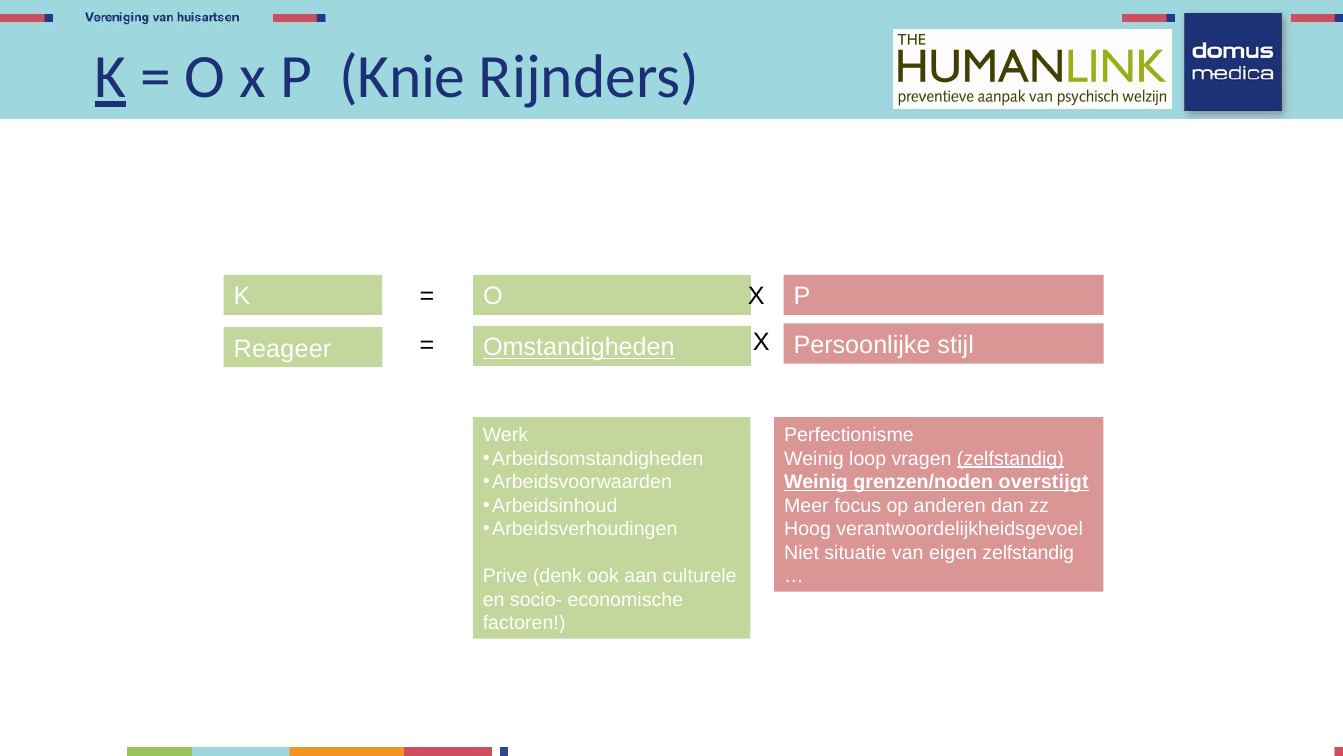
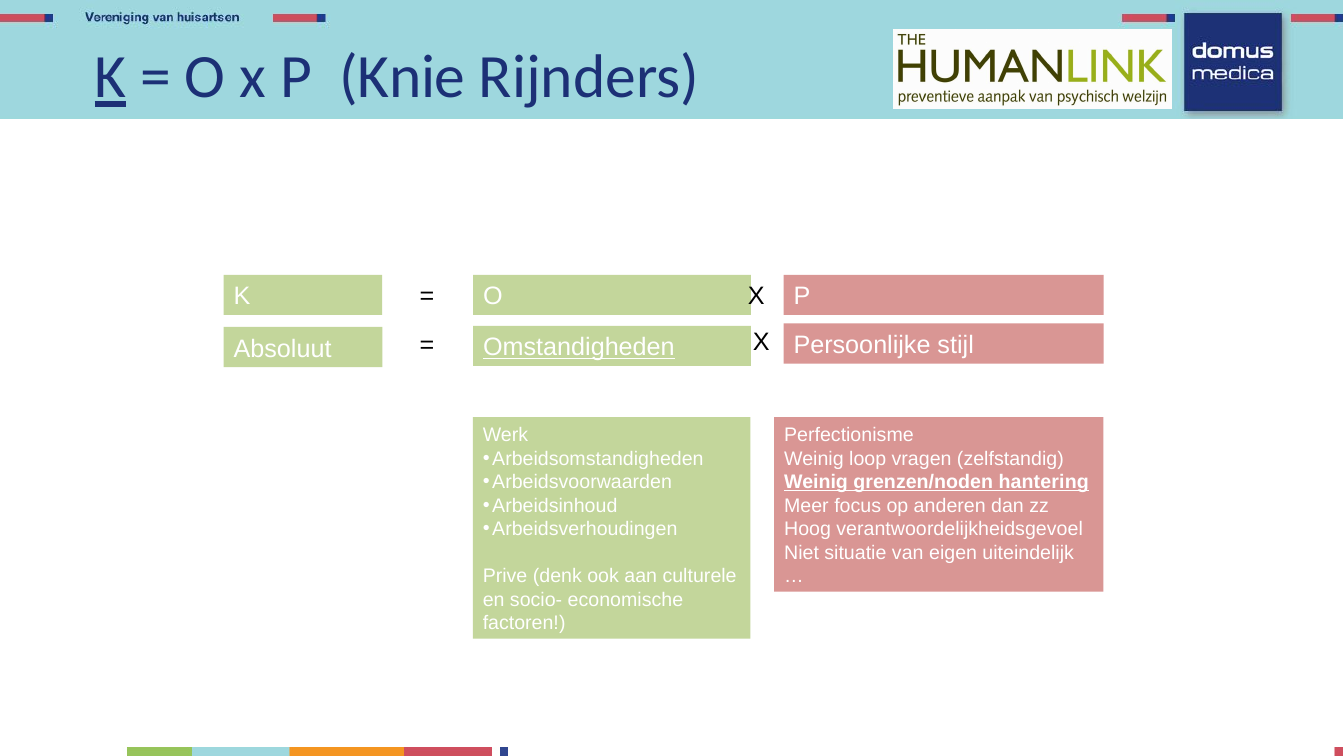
Reageer: Reageer -> Absoluut
zelfstandig at (1010, 458) underline: present -> none
overstijgt: overstijgt -> hantering
eigen zelfstandig: zelfstandig -> uiteindelijk
